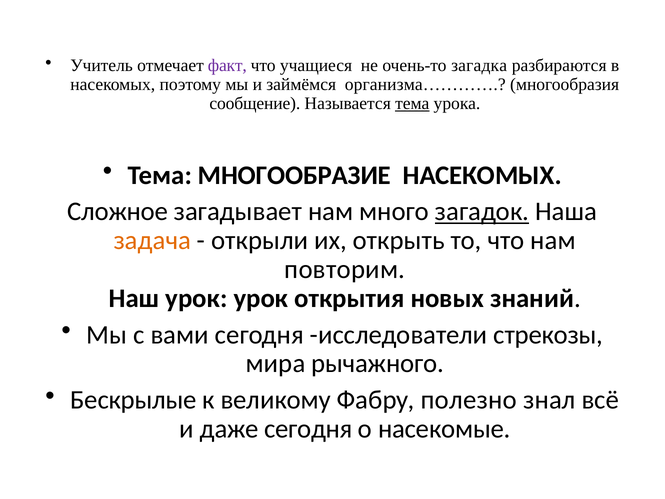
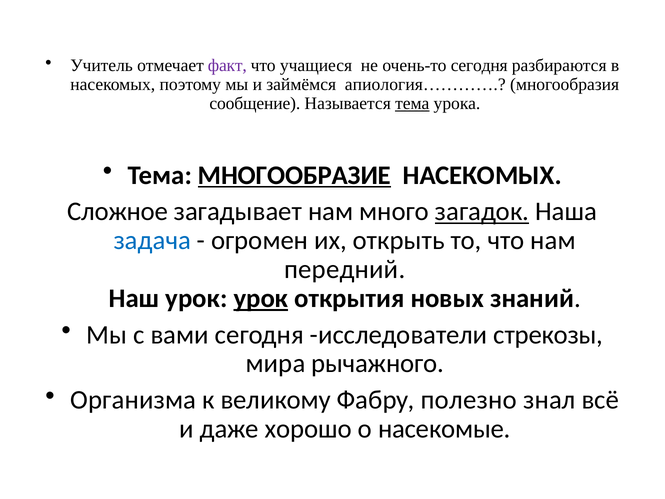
очень-то загадка: загадка -> сегодня
организма…………: организма………… -> апиология…………
МНОГООБРАЗИЕ underline: none -> present
задача colour: orange -> blue
открыли: открыли -> огромен
повторим: повторим -> передний
урок at (261, 298) underline: none -> present
Бескрылые: Бескрылые -> Организма
даже сегодня: сегодня -> хорошо
